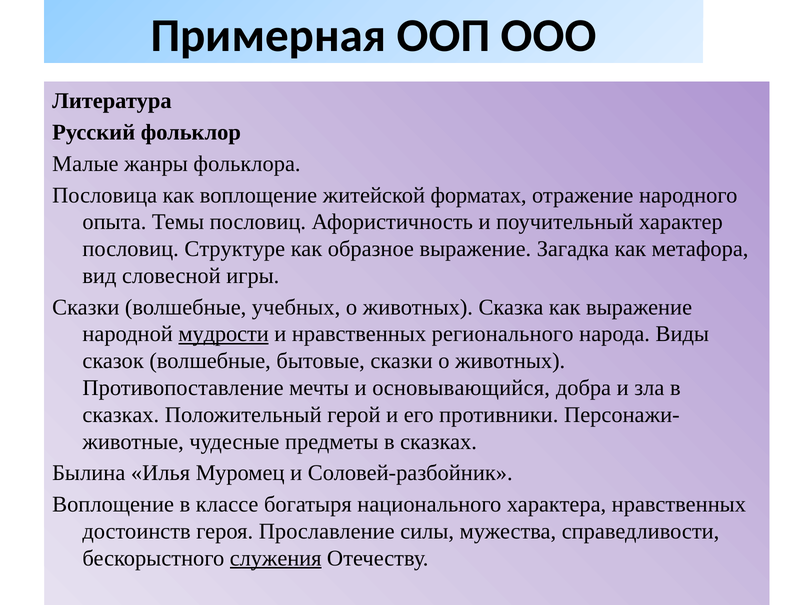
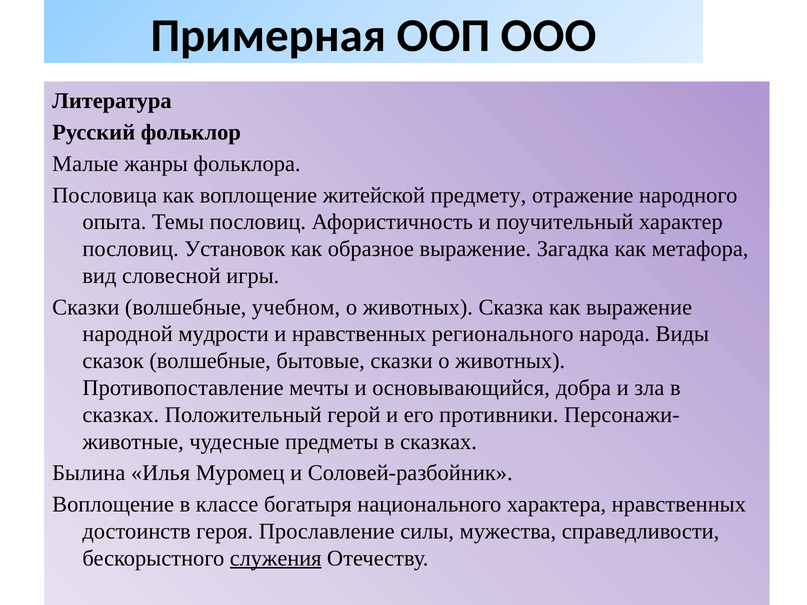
форматах: форматах -> предмету
Структуре: Структуре -> Установок
учебных: учебных -> учебном
мудрости underline: present -> none
